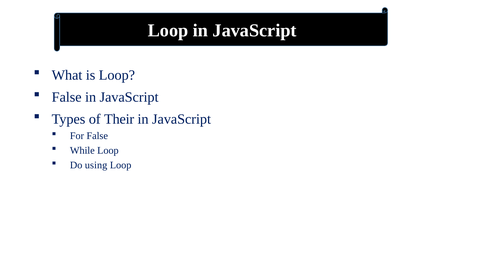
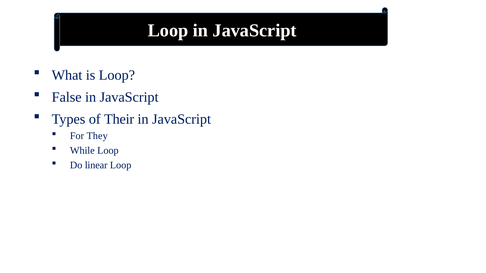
For False: False -> They
using: using -> linear
